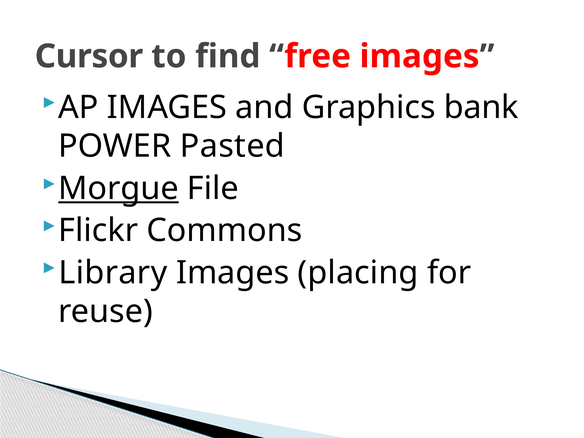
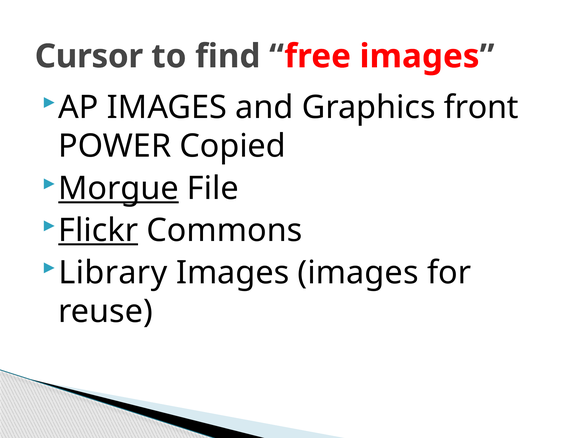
bank: bank -> front
Pasted: Pasted -> Copied
Flickr underline: none -> present
Images placing: placing -> images
